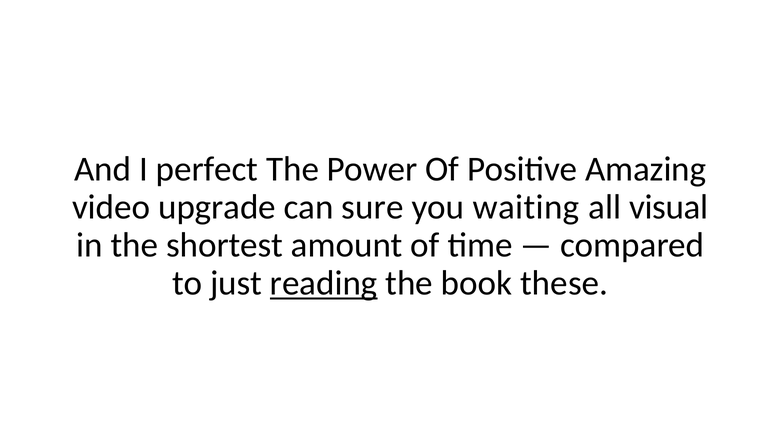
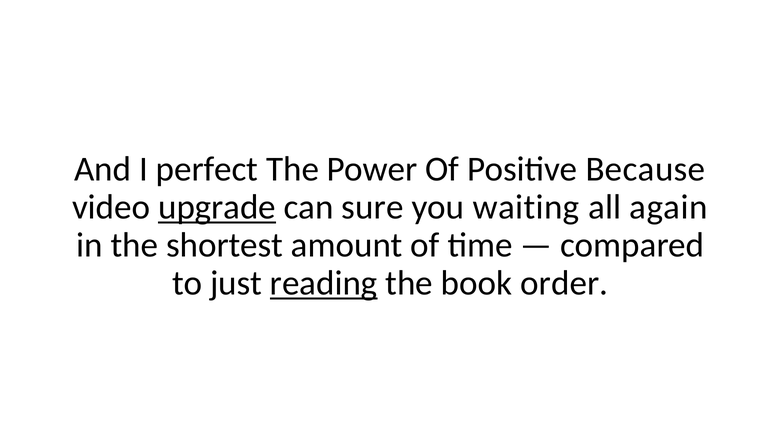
Amazing: Amazing -> Because
upgrade underline: none -> present
visual: visual -> again
these: these -> order
